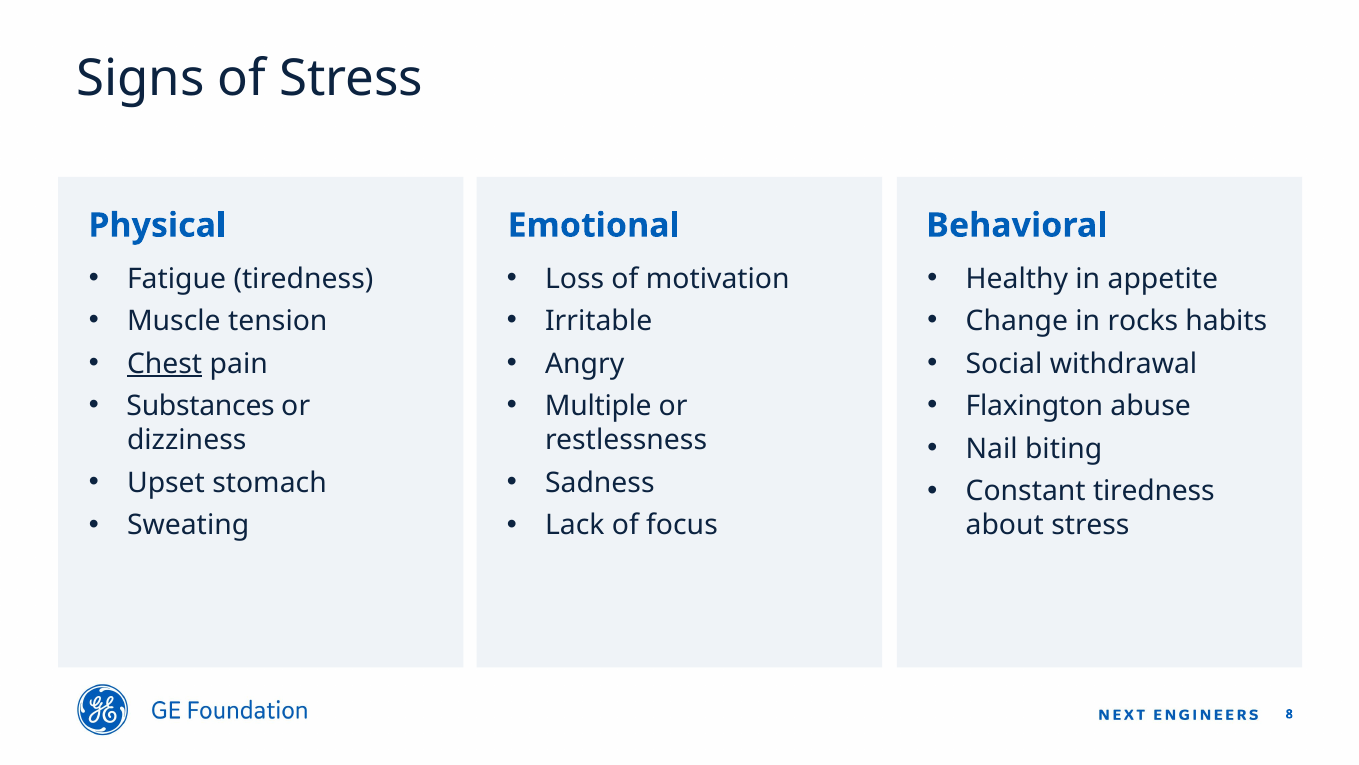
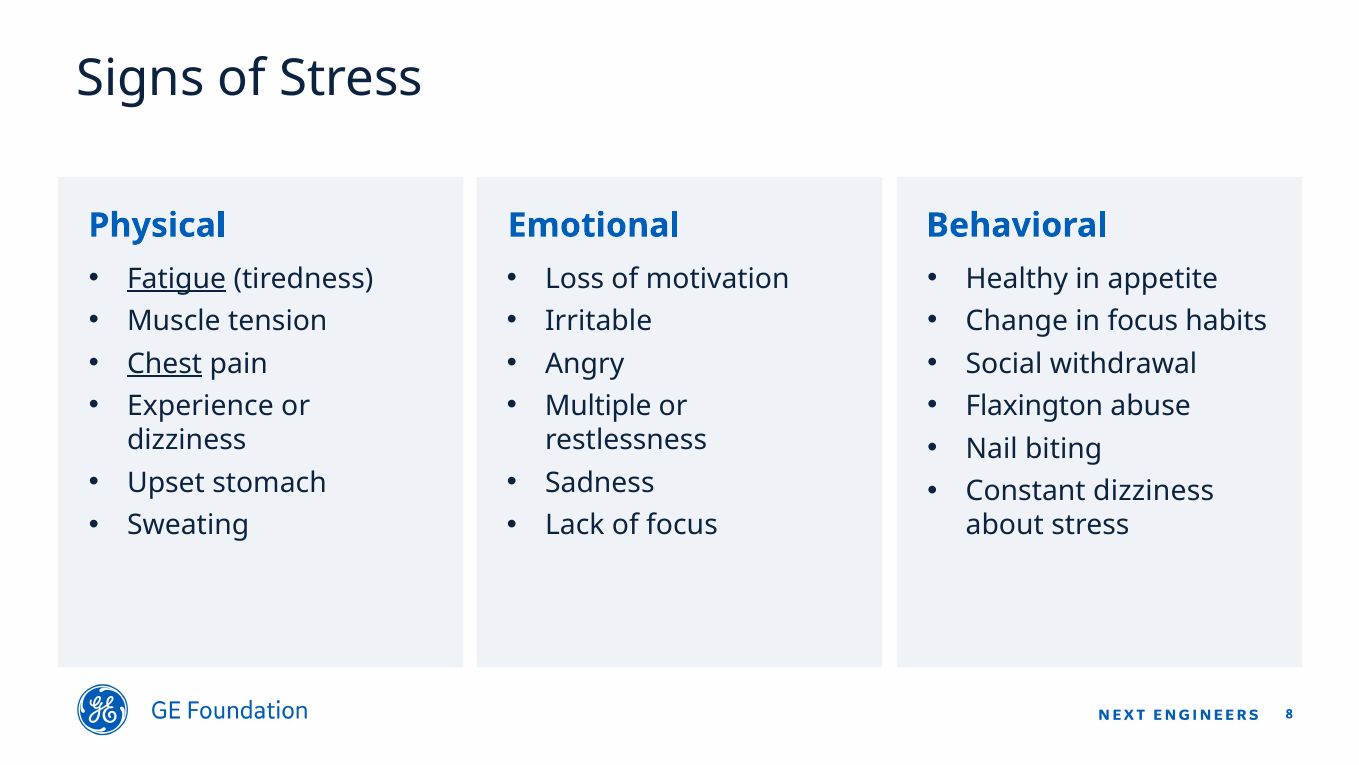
Fatigue underline: none -> present
in rocks: rocks -> focus
Substances: Substances -> Experience
Constant tiredness: tiredness -> dizziness
